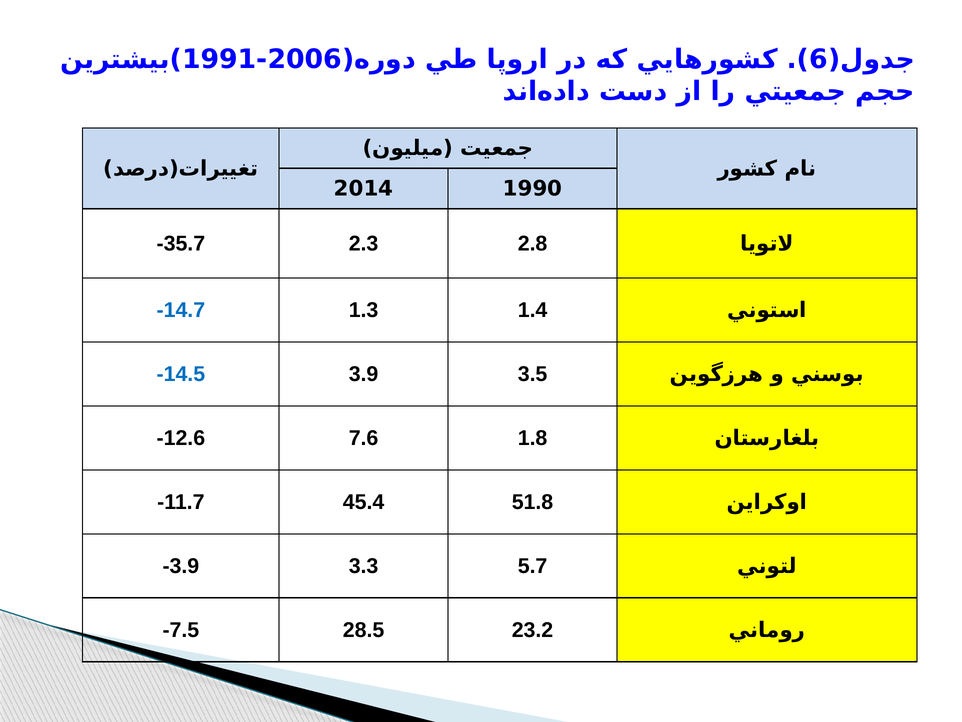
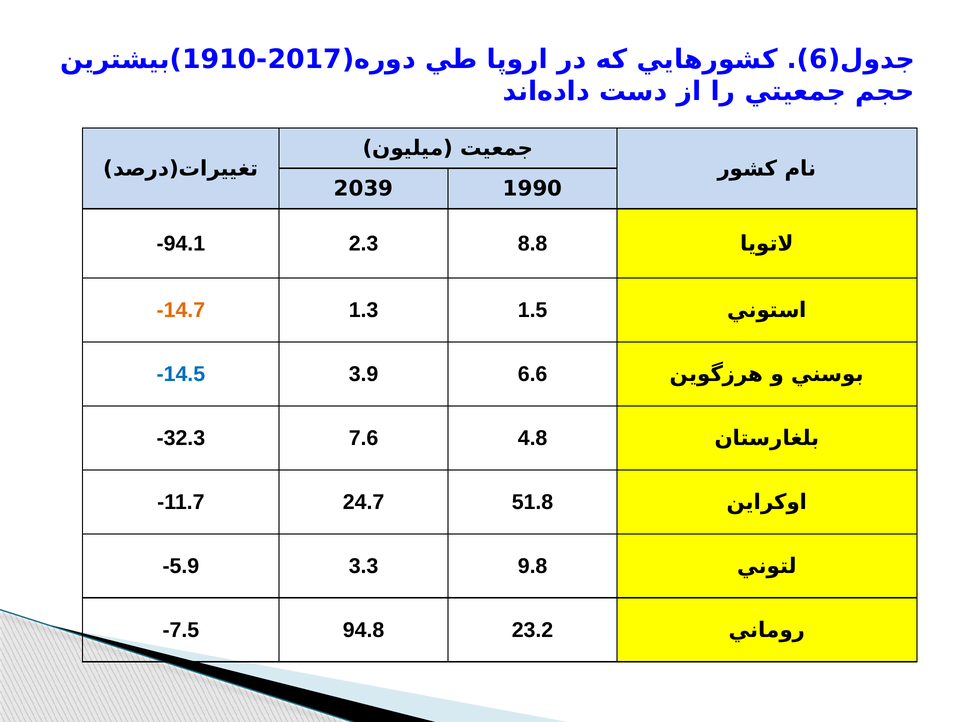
1991: 1991 -> 1910
2006: 2006 -> 2017
2014: 2014 -> 2039
-35.7: -35.7 -> -94.1
2.8: 2.8 -> 8.8
-14.7 colour: blue -> orange
1.4: 1.4 -> 1.5
3.5: 3.5 -> 6.6
-12.6: -12.6 -> -32.3
1.8: 1.8 -> 4.8
45.4: 45.4 -> 24.7
-3.9: -3.9 -> -5.9
5.7: 5.7 -> 9.8
28.5: 28.5 -> 94.8
